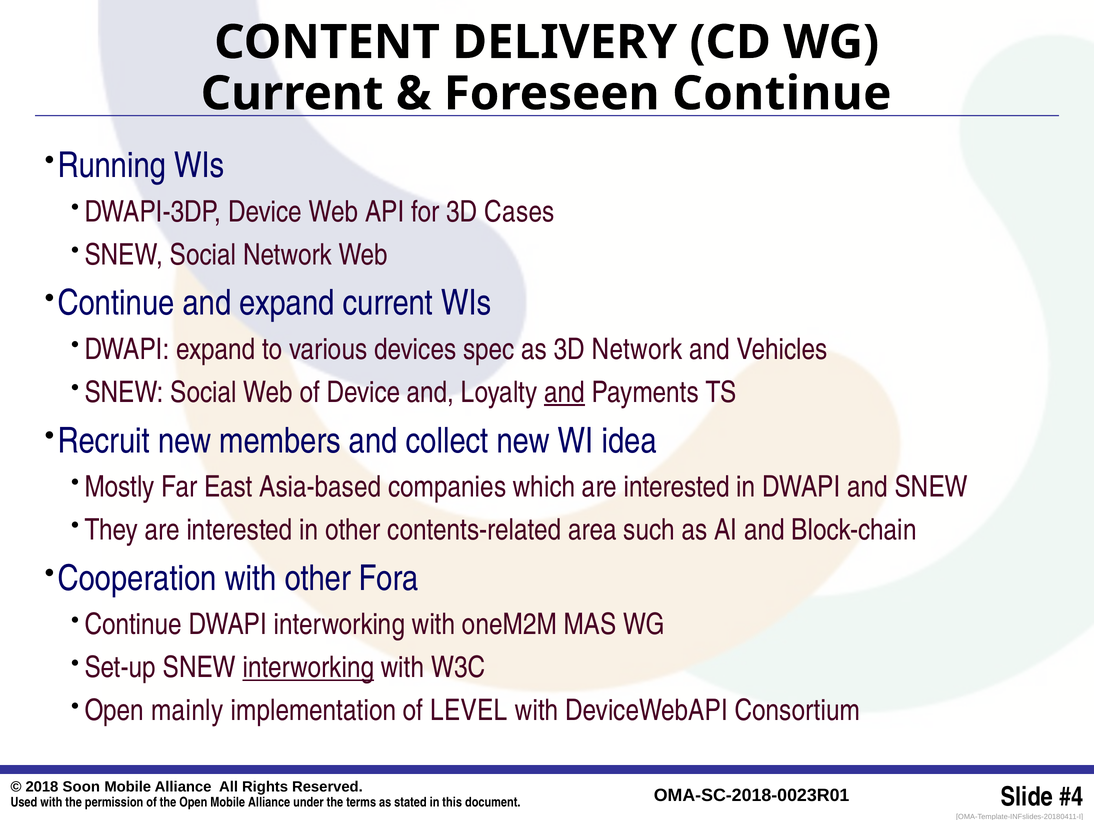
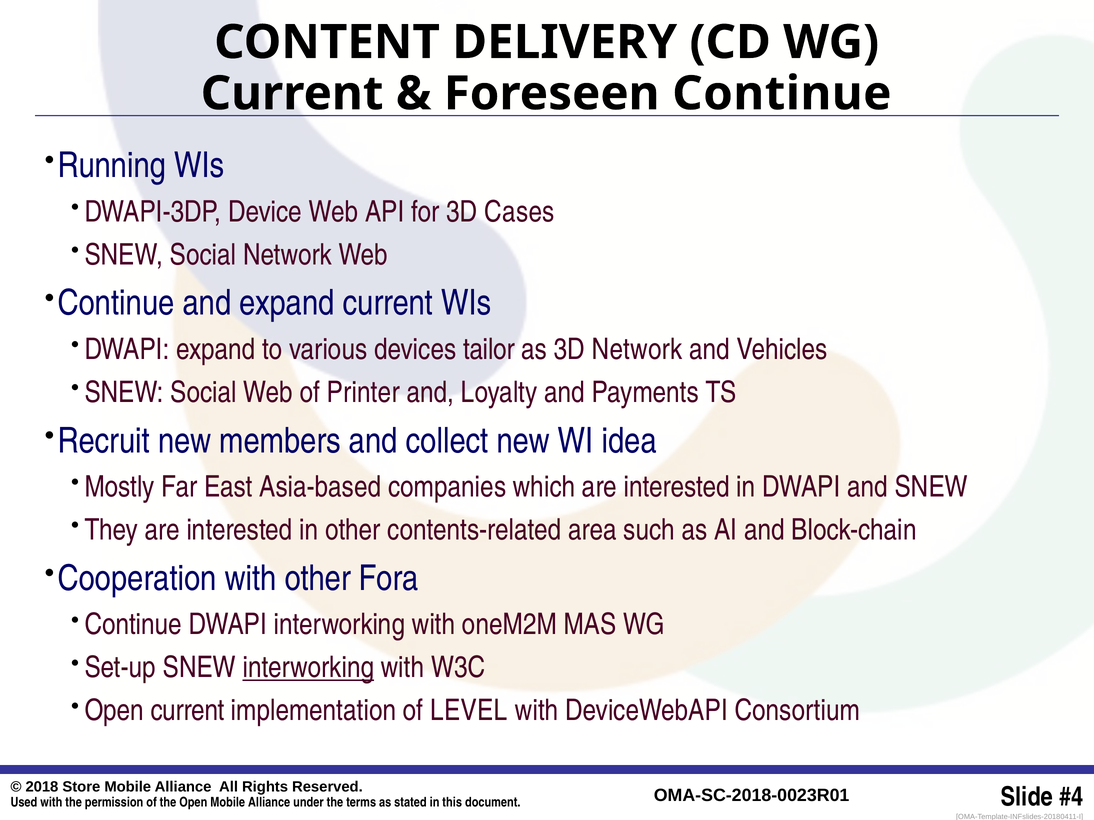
spec: spec -> tailor
of Device: Device -> Printer
and at (564, 393) underline: present -> none
Open mainly: mainly -> current
Soon: Soon -> Store
